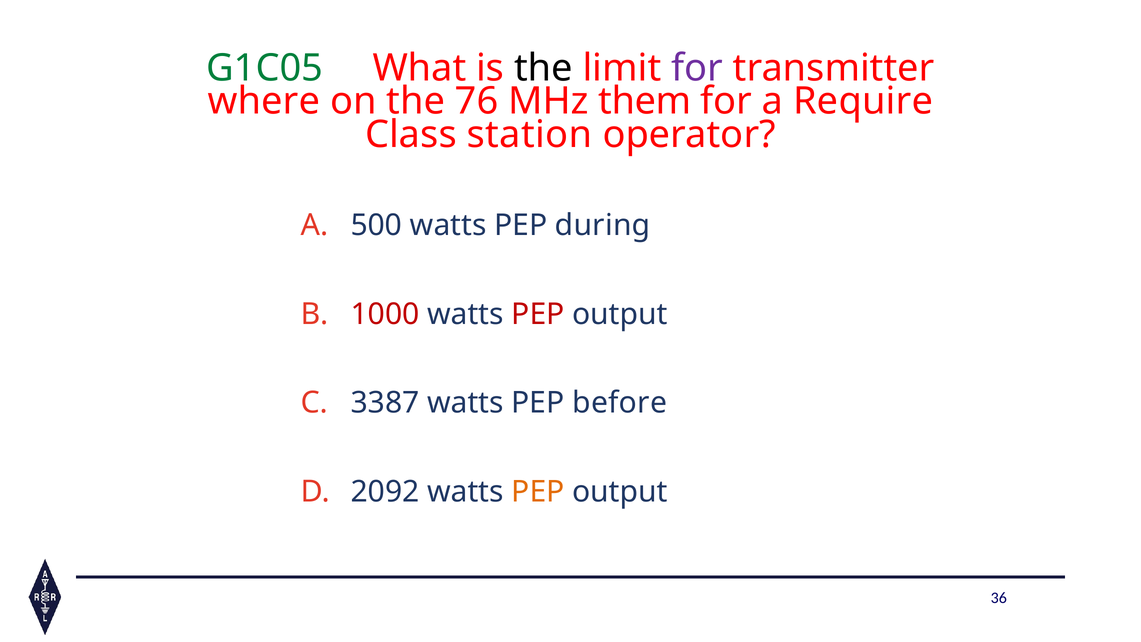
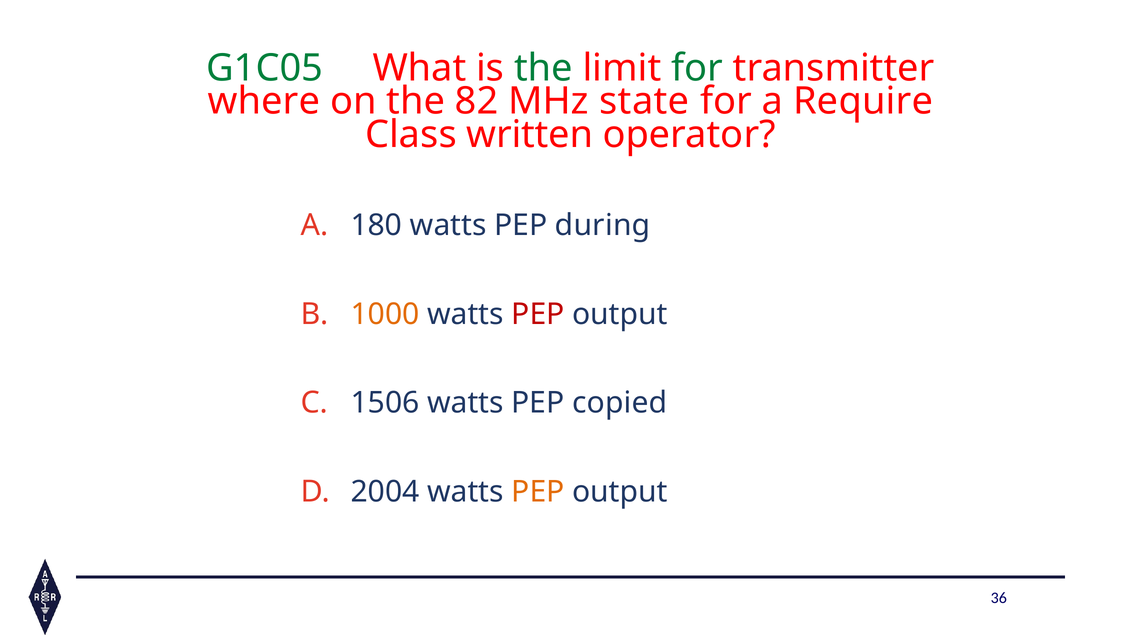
the at (543, 68) colour: black -> green
for at (697, 68) colour: purple -> green
76: 76 -> 82
them: them -> state
station: station -> written
500: 500 -> 180
1000 colour: red -> orange
3387: 3387 -> 1506
before: before -> copied
2092: 2092 -> 2004
